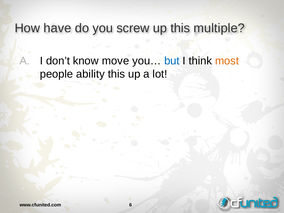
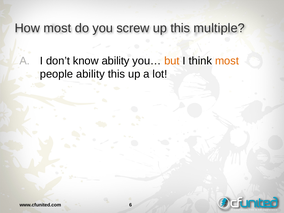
How have: have -> most
know move: move -> ability
but colour: blue -> orange
